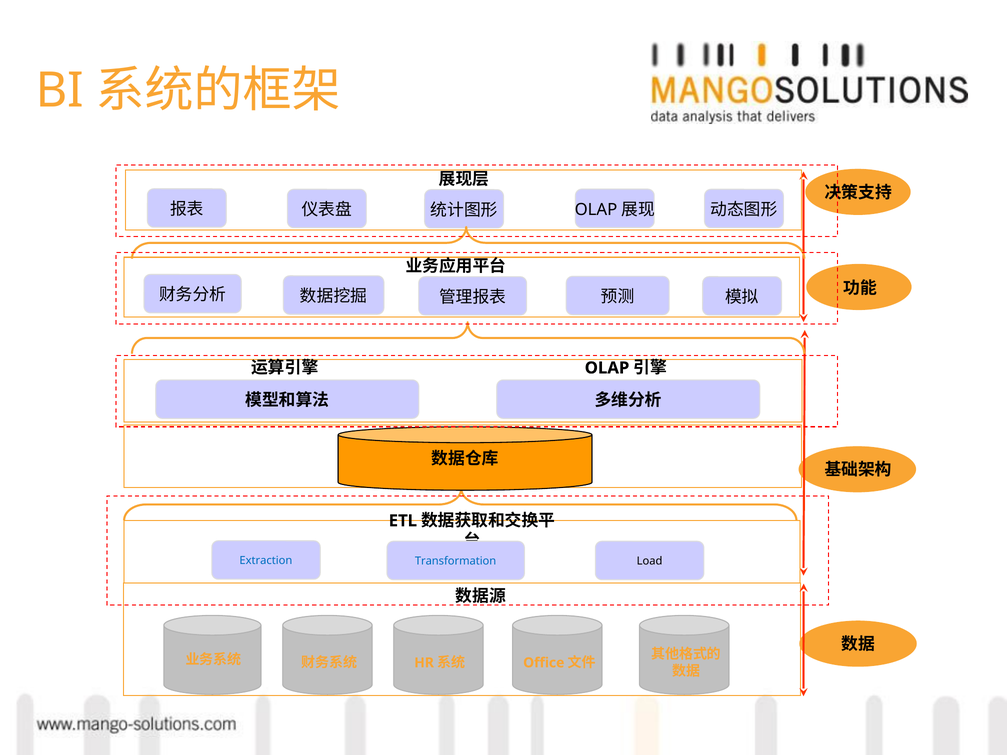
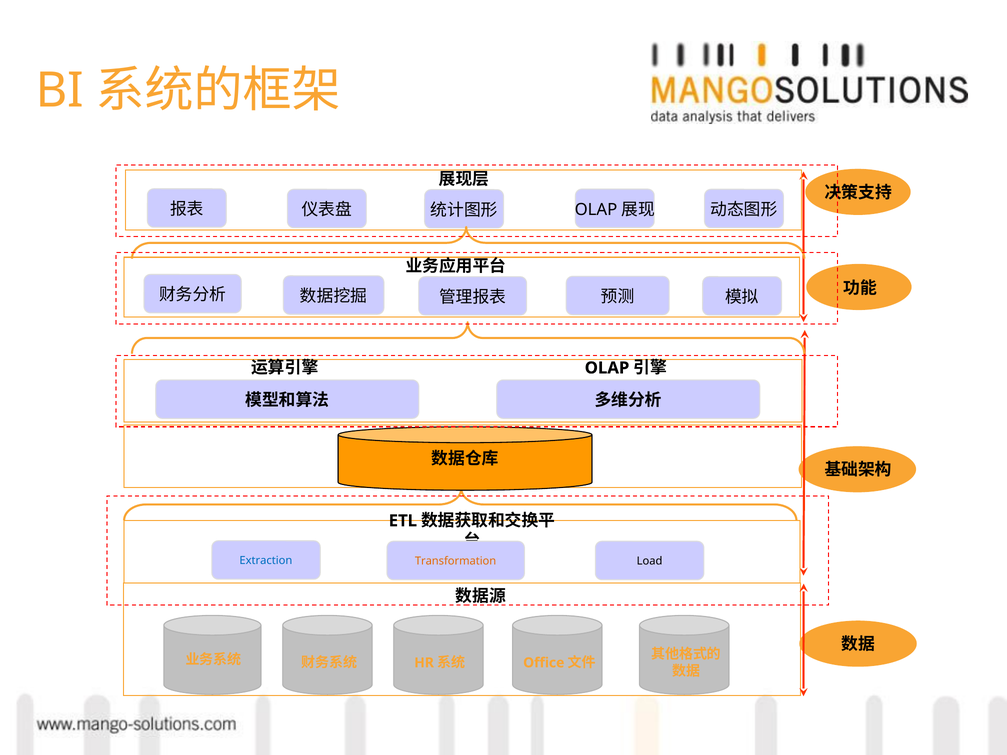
Transformation colour: blue -> orange
